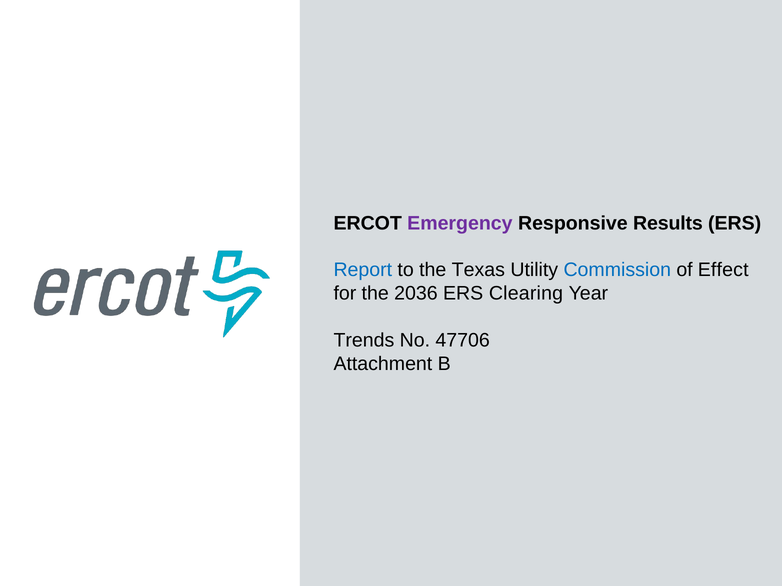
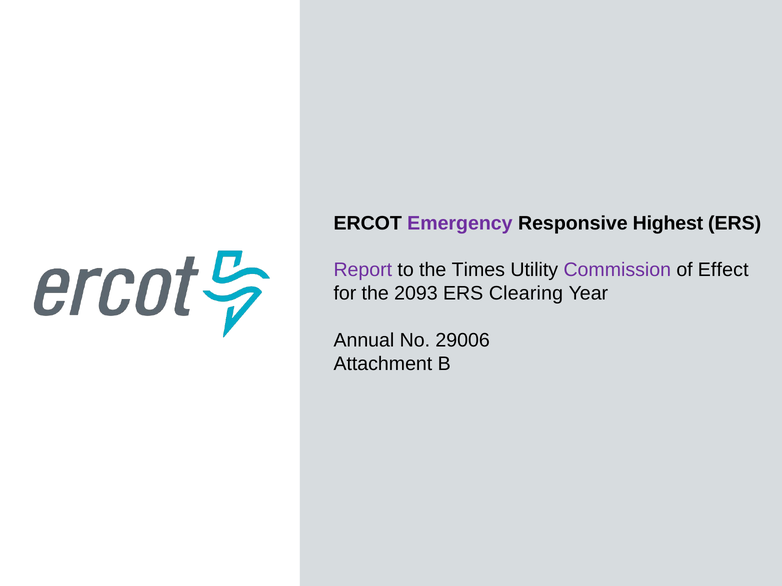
Results: Results -> Highest
Report colour: blue -> purple
Texas: Texas -> Times
Commission colour: blue -> purple
2036: 2036 -> 2093
Trends: Trends -> Annual
47706: 47706 -> 29006
